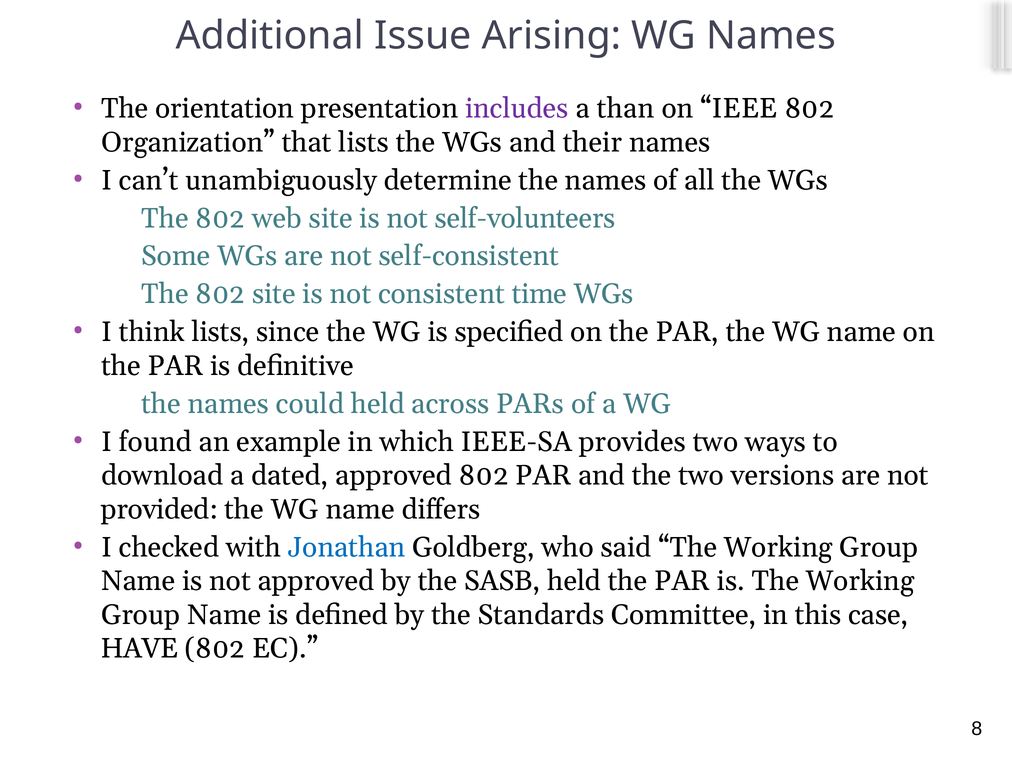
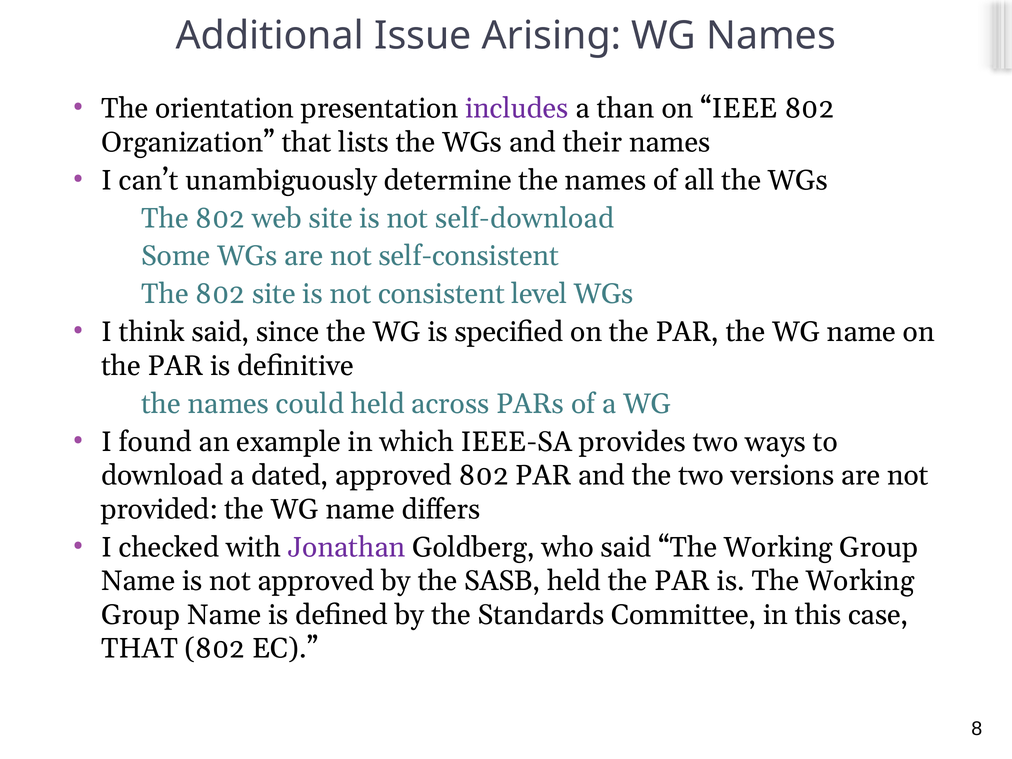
self-volunteers: self-volunteers -> self-download
time: time -> level
think lists: lists -> said
Jonathan colour: blue -> purple
HAVE at (140, 649): HAVE -> THAT
